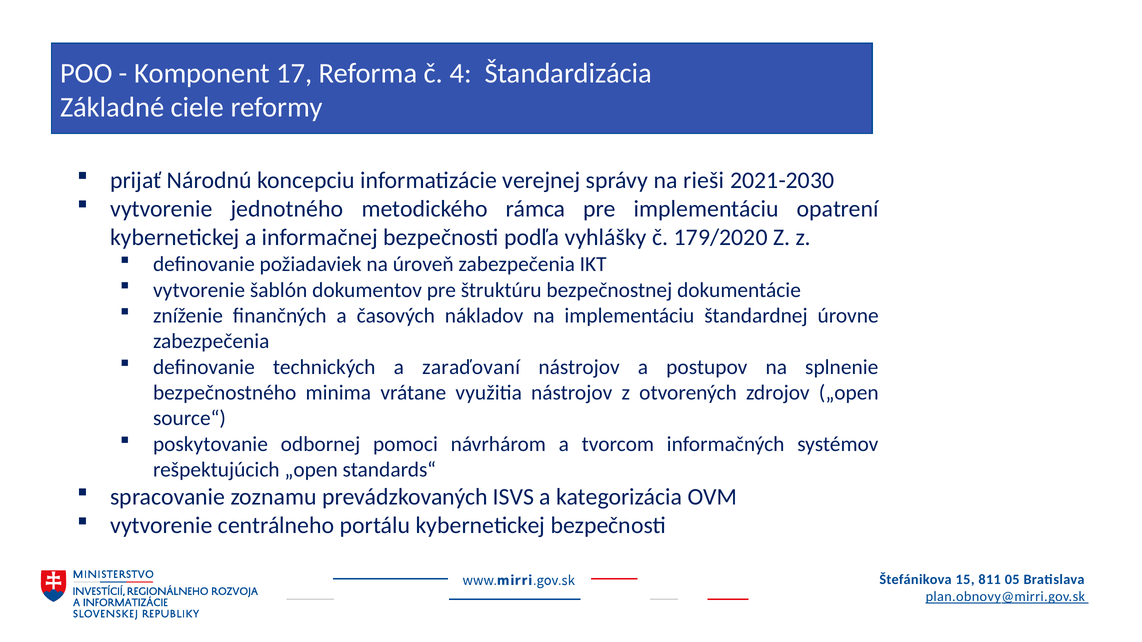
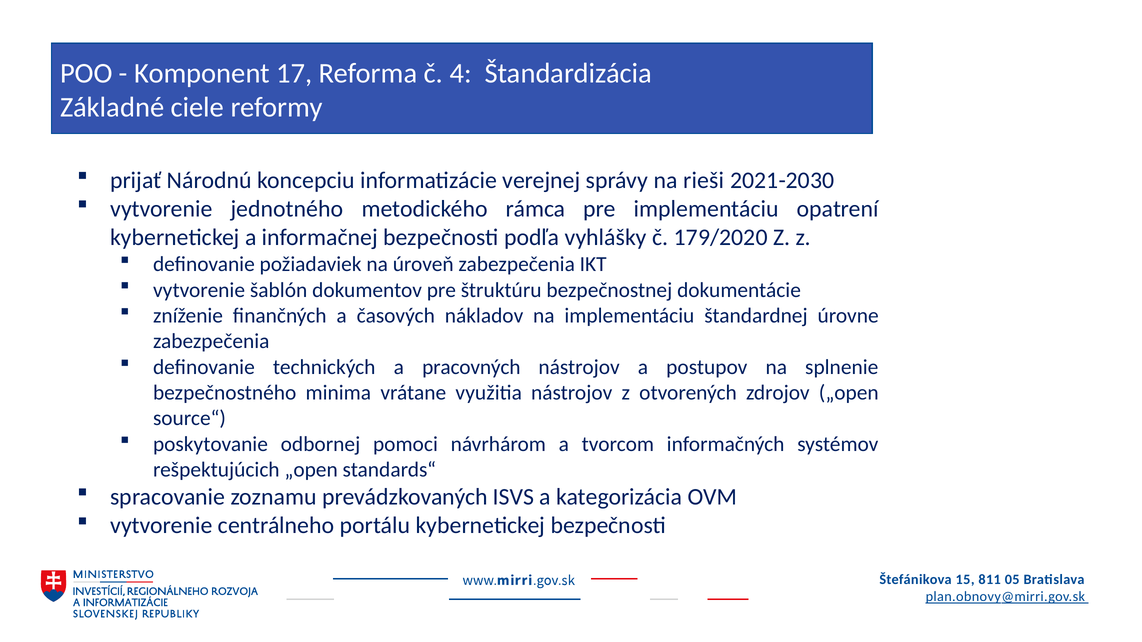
zaraďovaní: zaraďovaní -> pracovných
